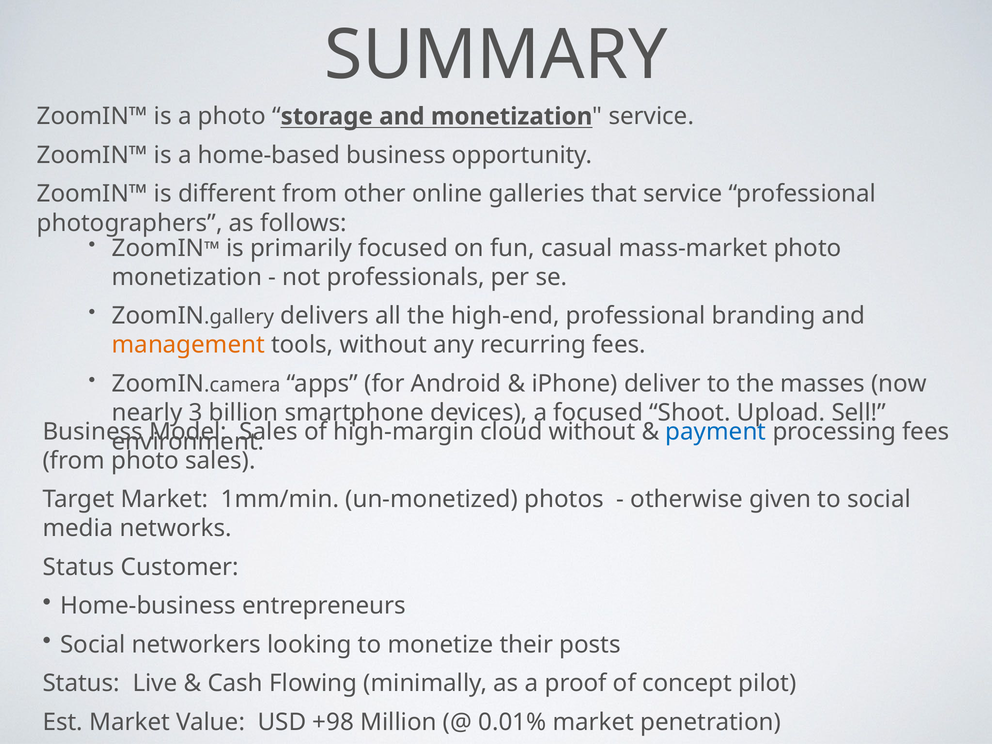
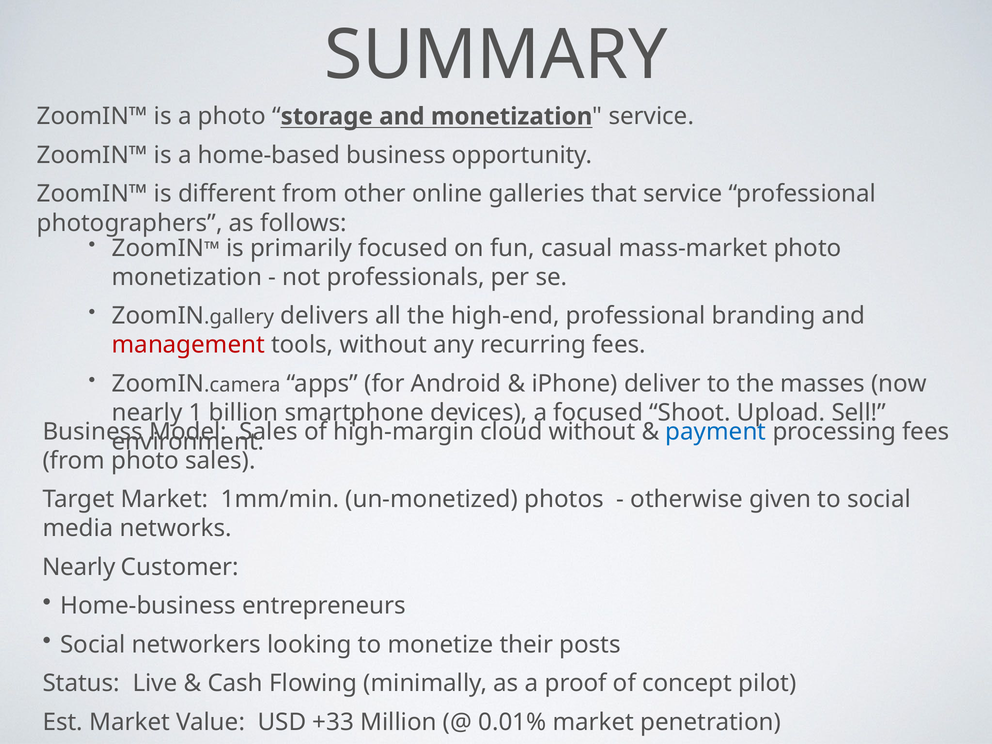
management colour: orange -> red
3: 3 -> 1
Status at (79, 567): Status -> Nearly
+98: +98 -> +33
